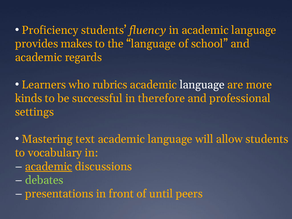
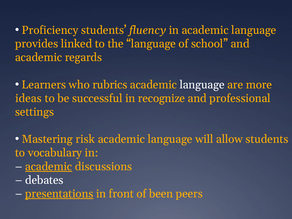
makes: makes -> linked
kinds: kinds -> ideas
therefore: therefore -> recognize
text: text -> risk
debates colour: light green -> white
presentations underline: none -> present
until: until -> been
